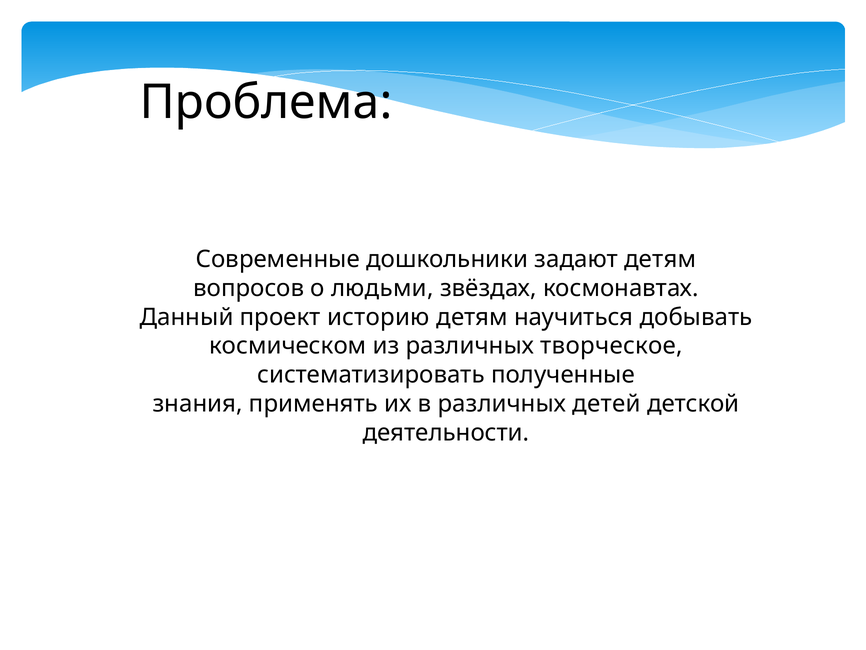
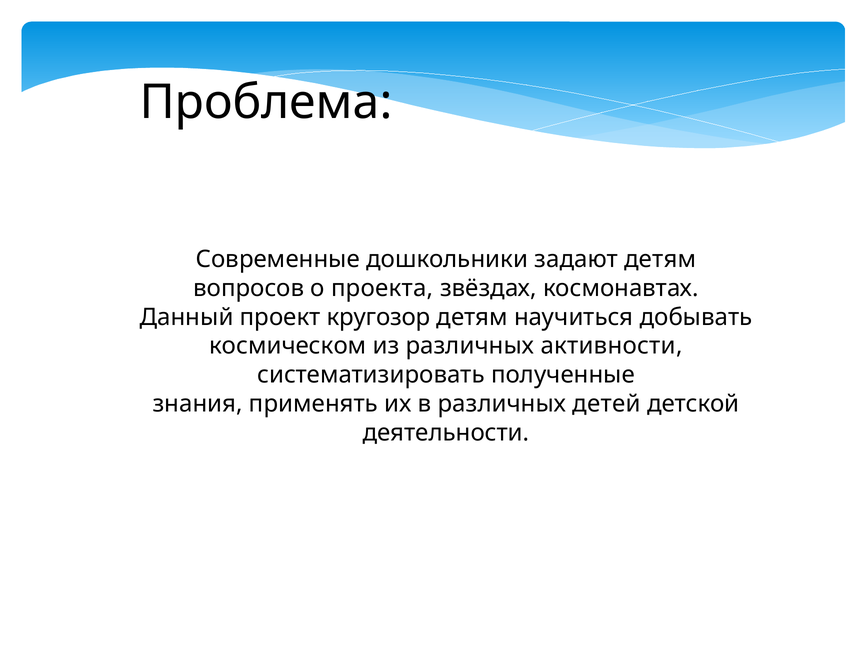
людьми: людьми -> проекта
историю: историю -> кругозор
творческое: творческое -> активности
